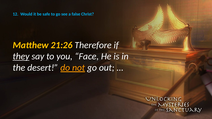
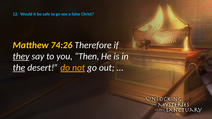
21:26: 21:26 -> 74:26
Face: Face -> Then
the underline: none -> present
